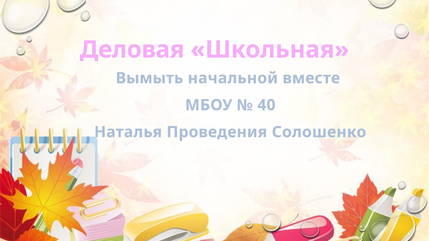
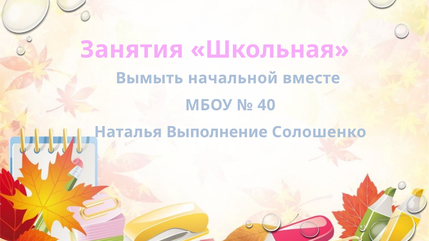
Деловая: Деловая -> Занятия
Проведения: Проведения -> Выполнение
